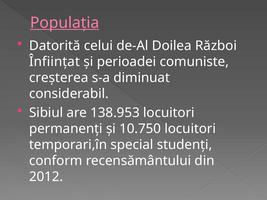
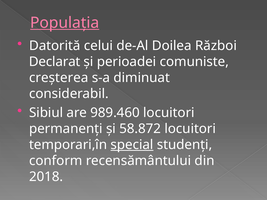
Înființat: Înființat -> Declarat
138.953: 138.953 -> 989.460
10.750: 10.750 -> 58.872
special underline: none -> present
2012: 2012 -> 2018
